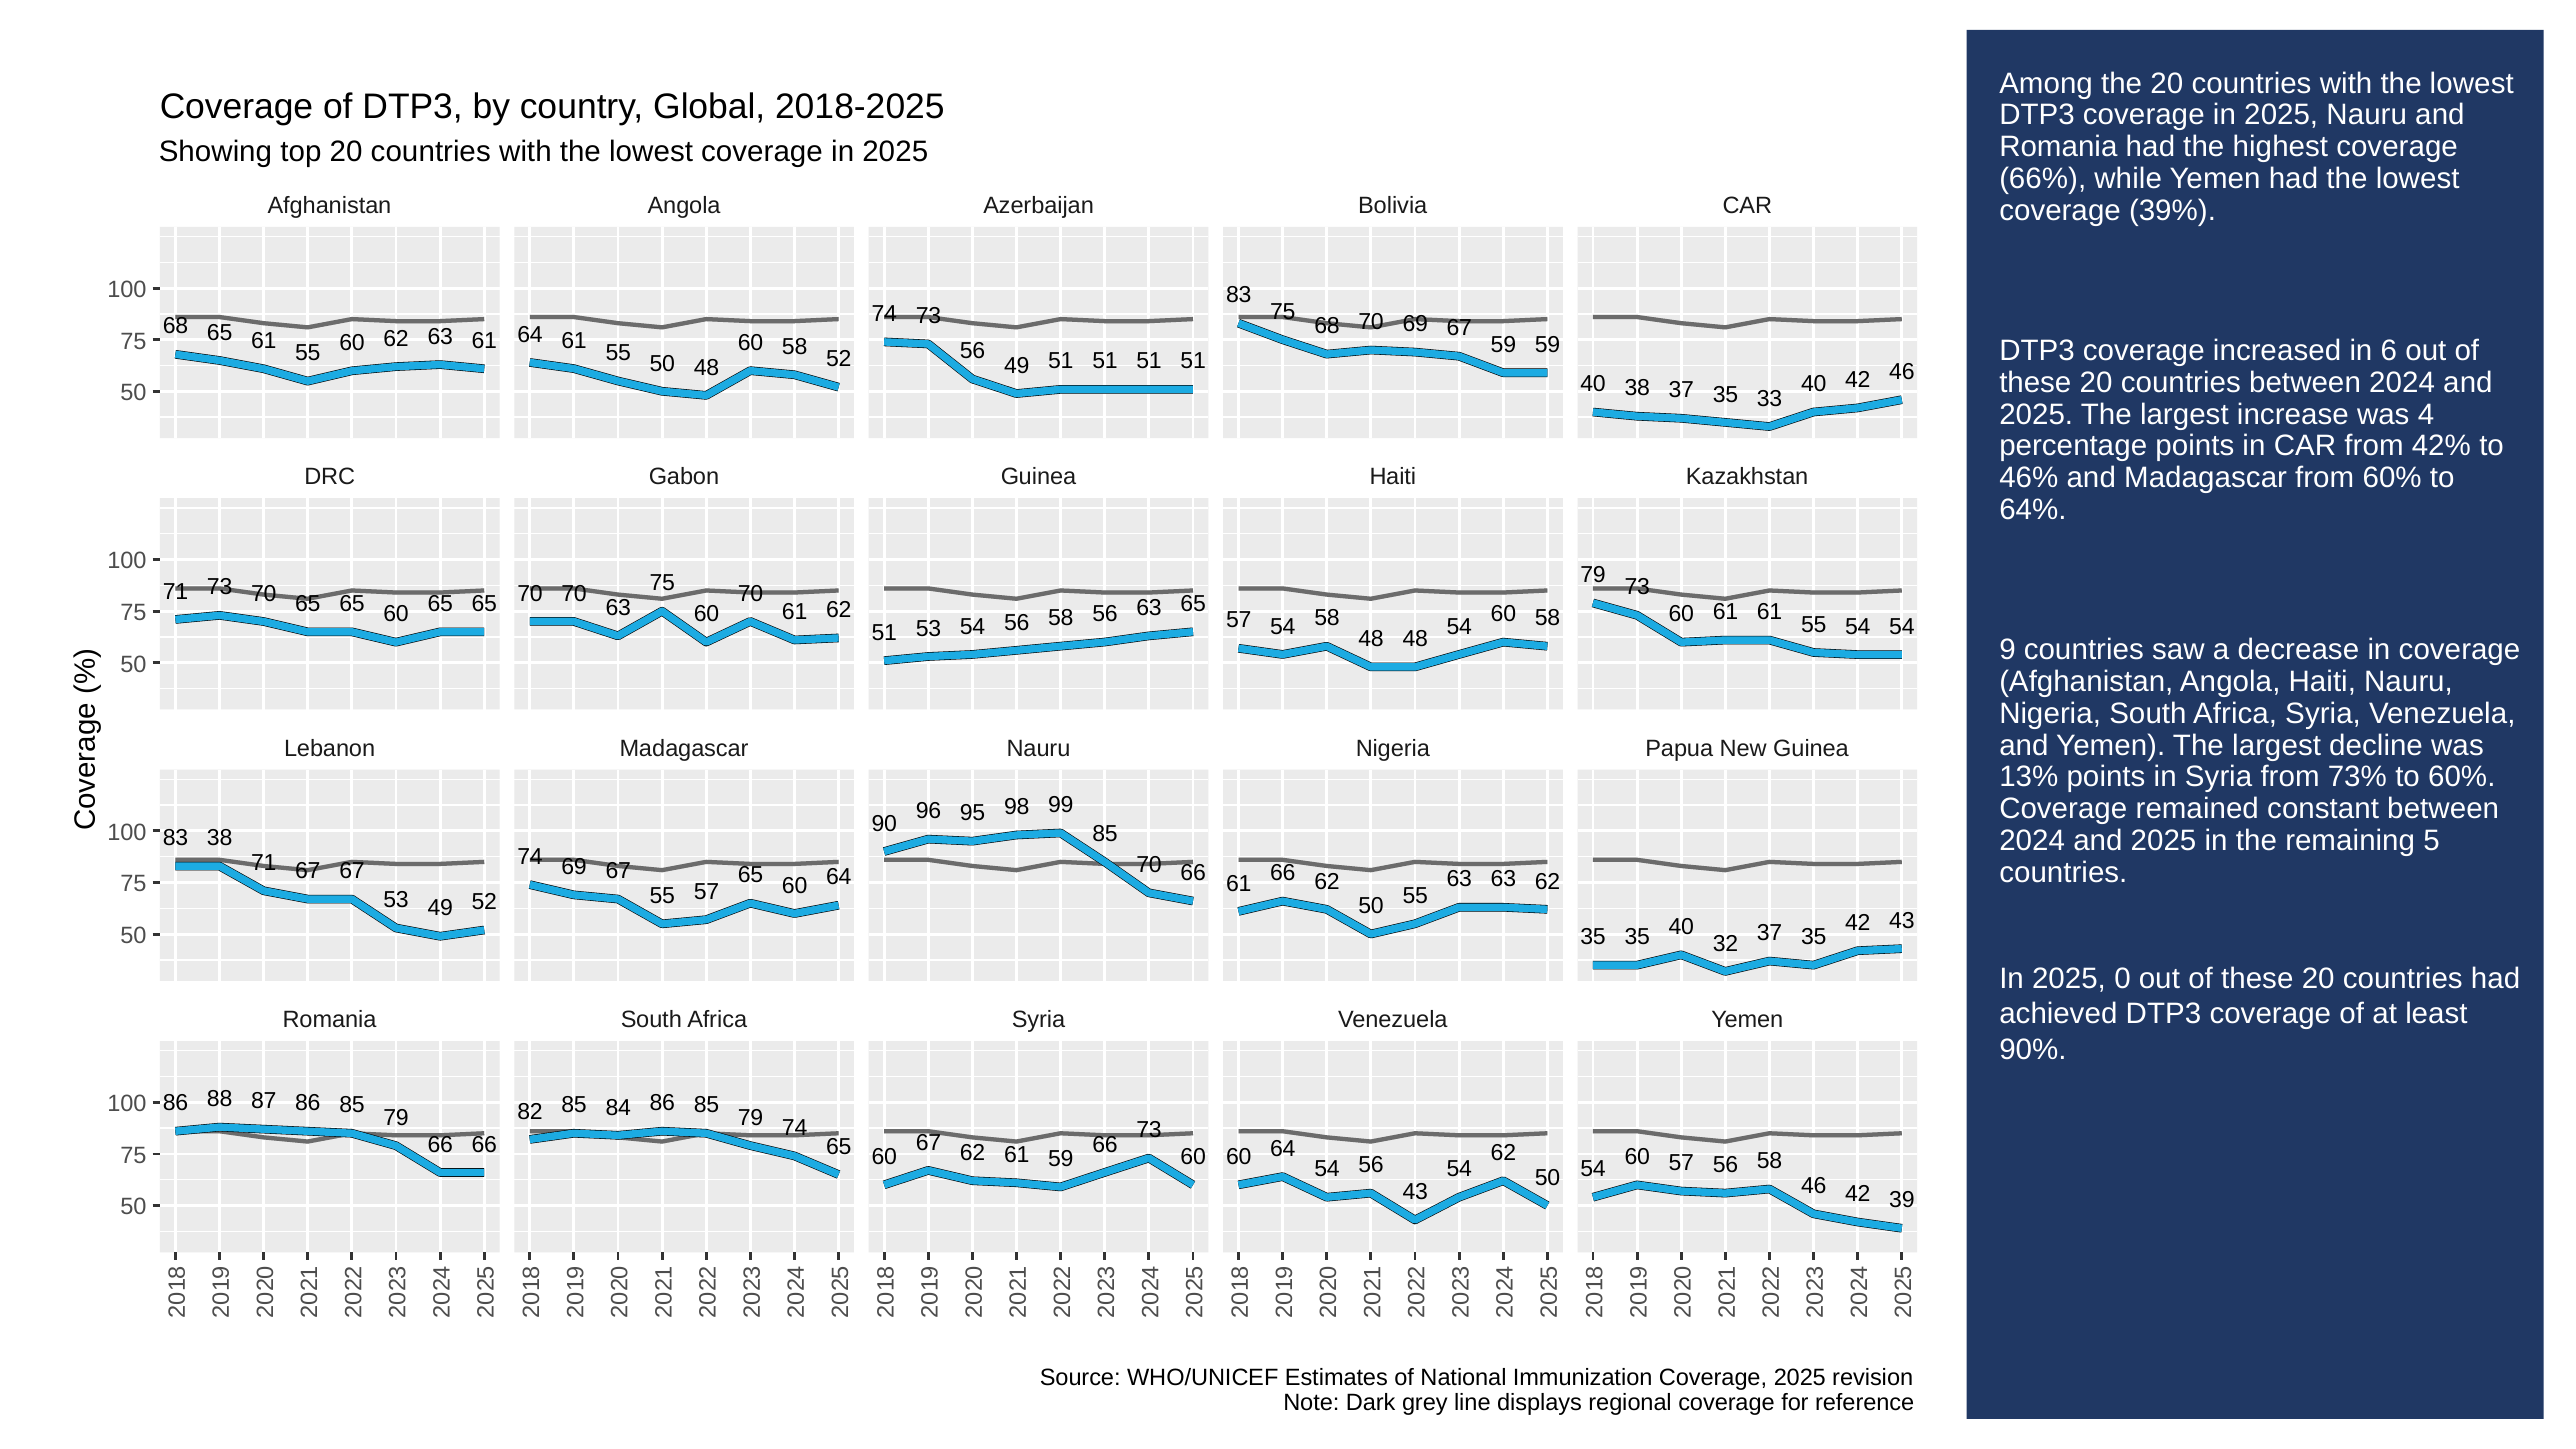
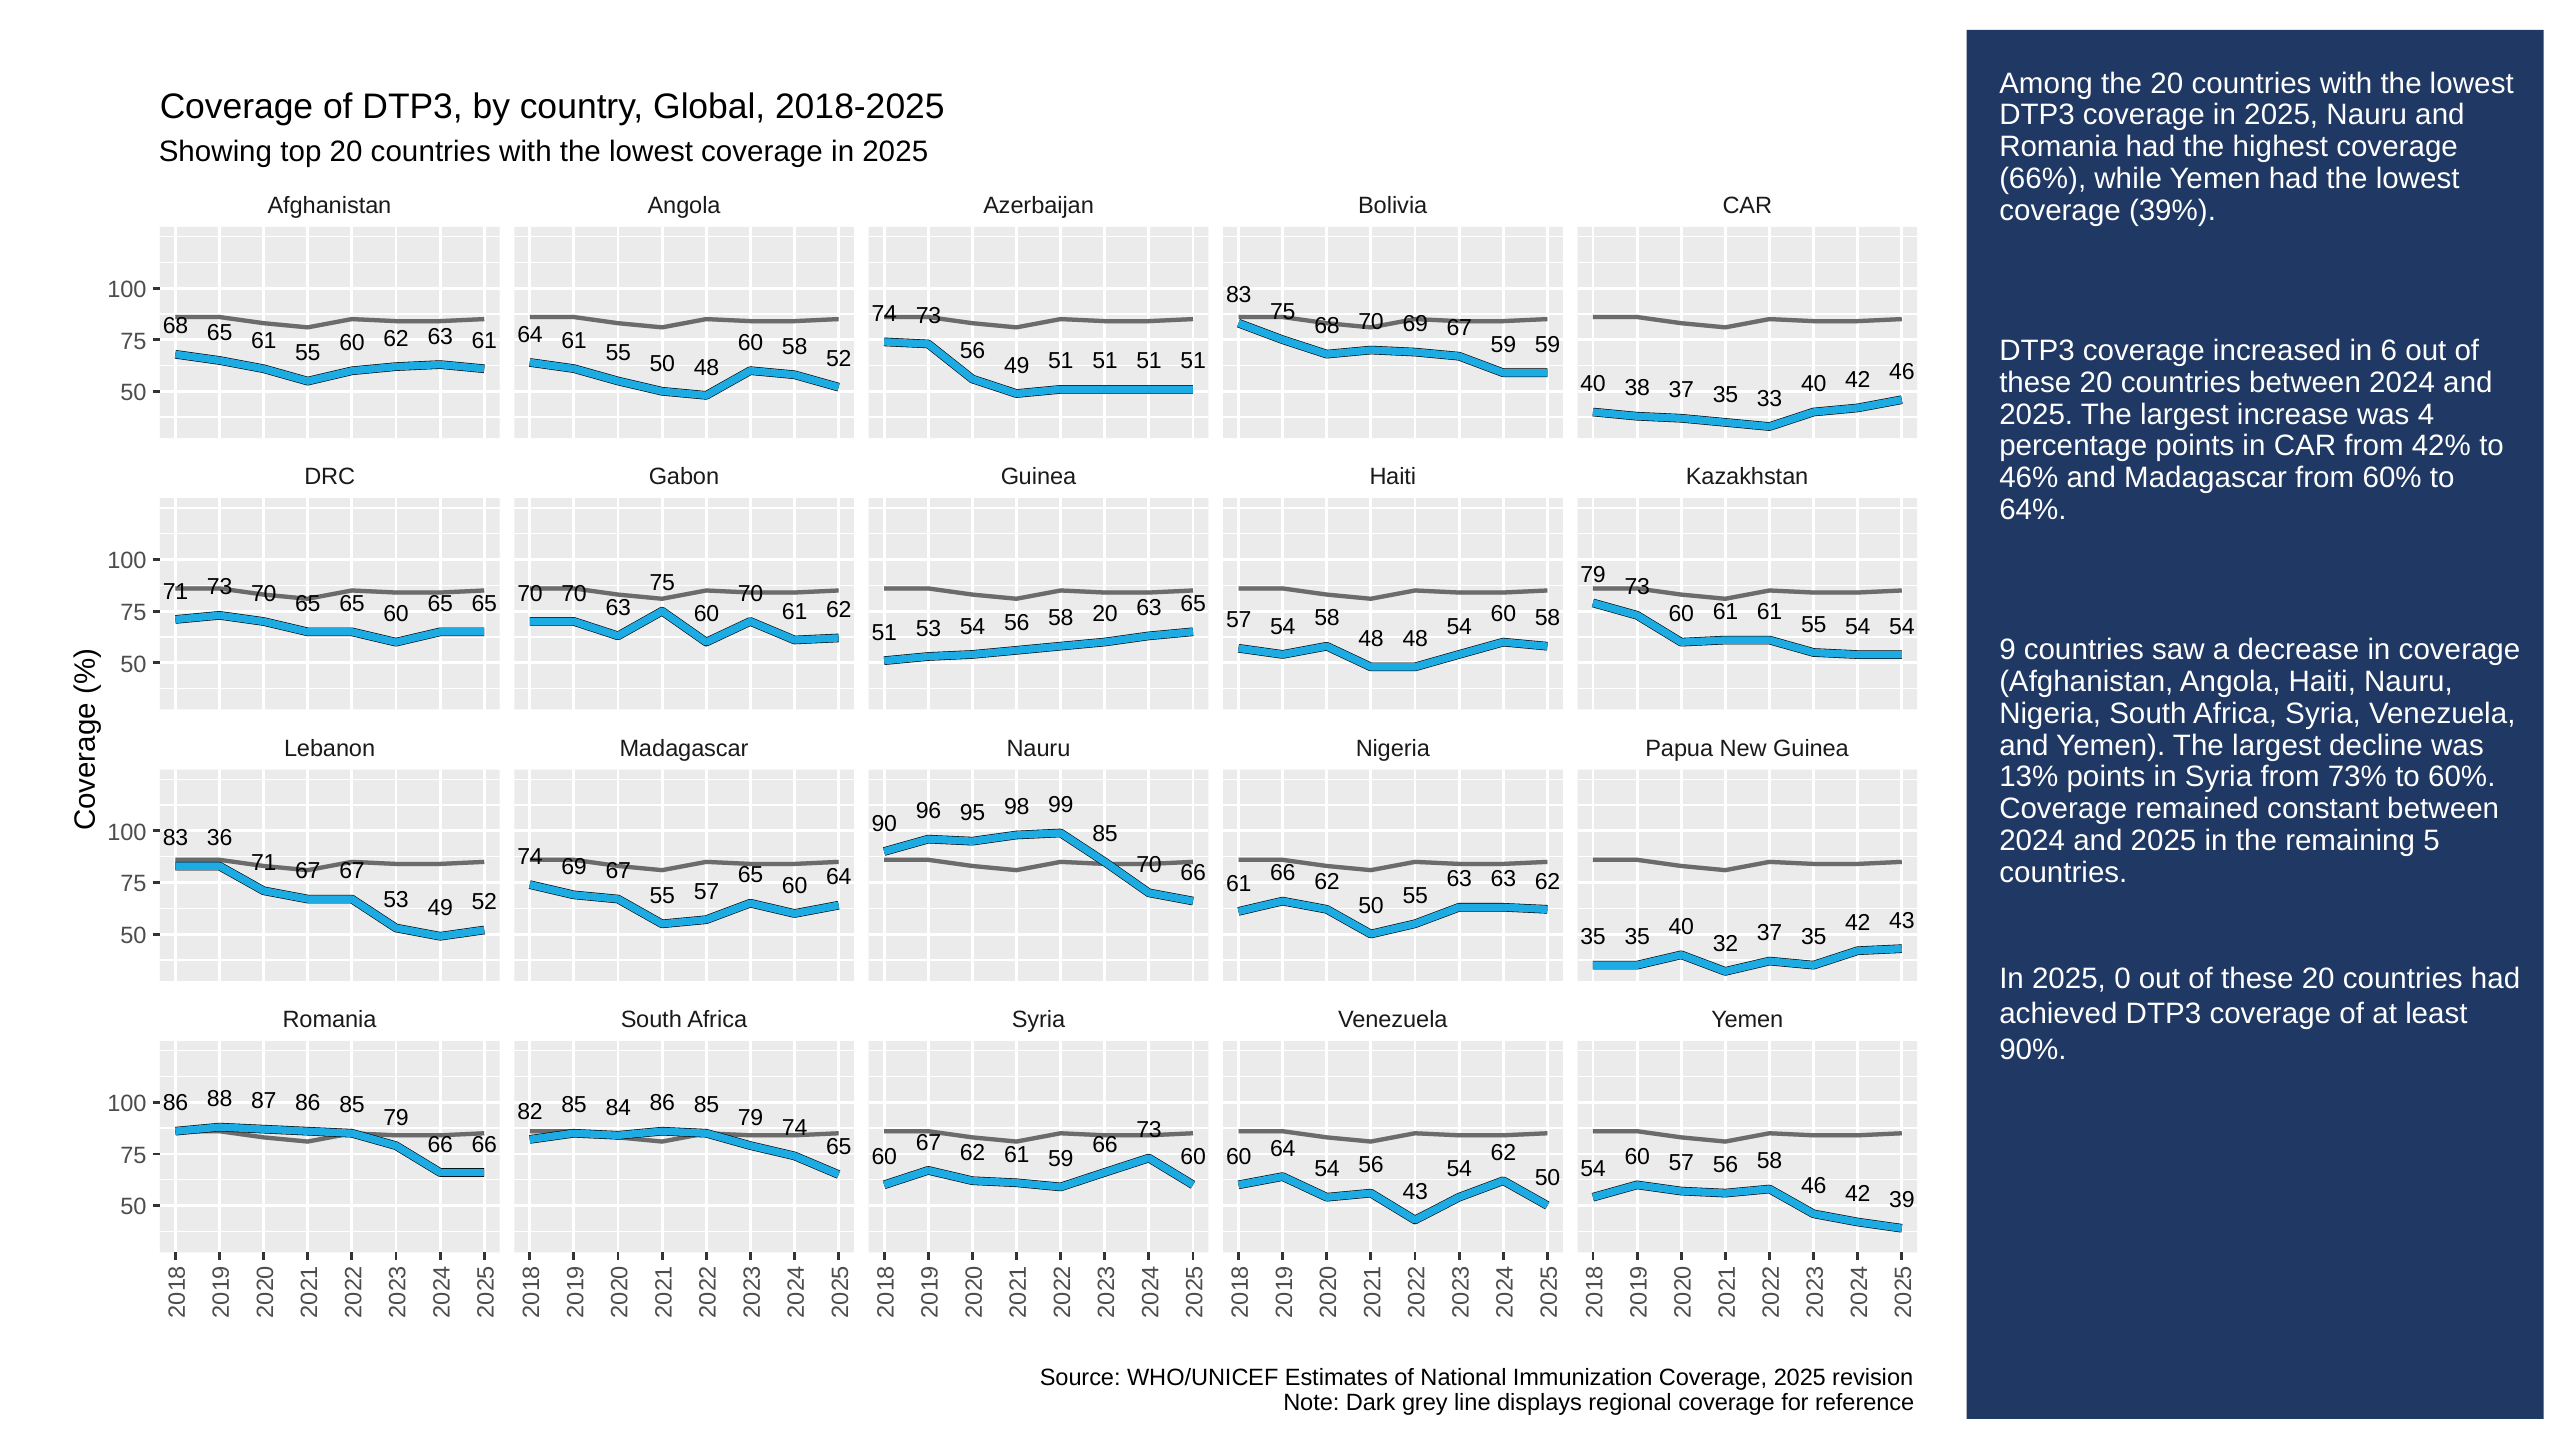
58 56: 56 -> 20
83 38: 38 -> 36
